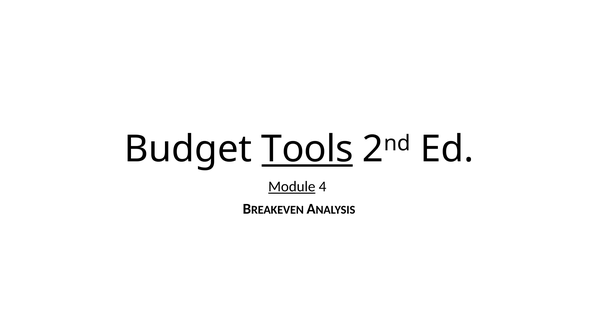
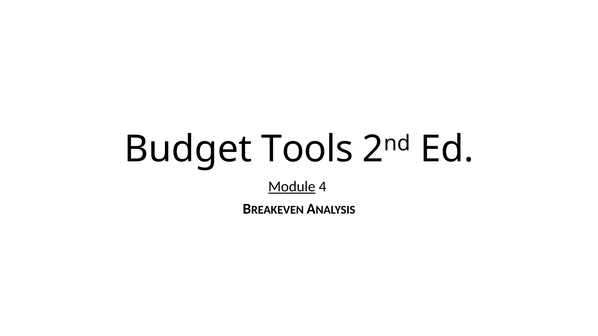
Tools underline: present -> none
